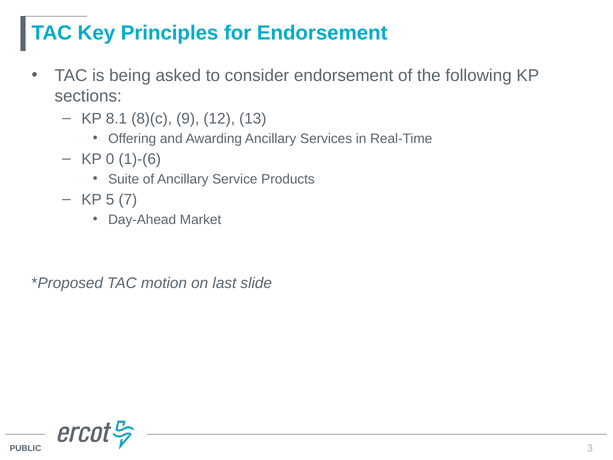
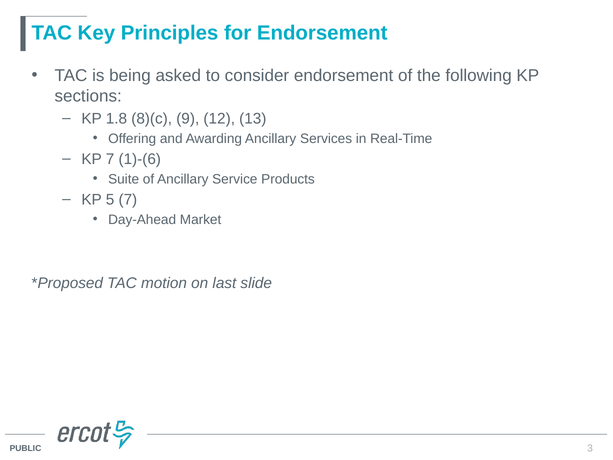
8.1: 8.1 -> 1.8
KP 0: 0 -> 7
